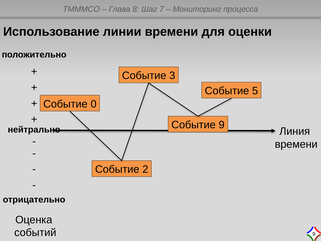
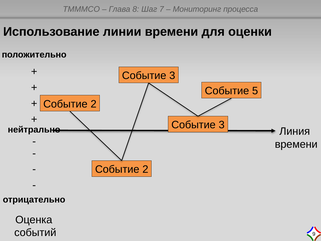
0 at (94, 104): 0 -> 2
9 at (222, 125): 9 -> 3
